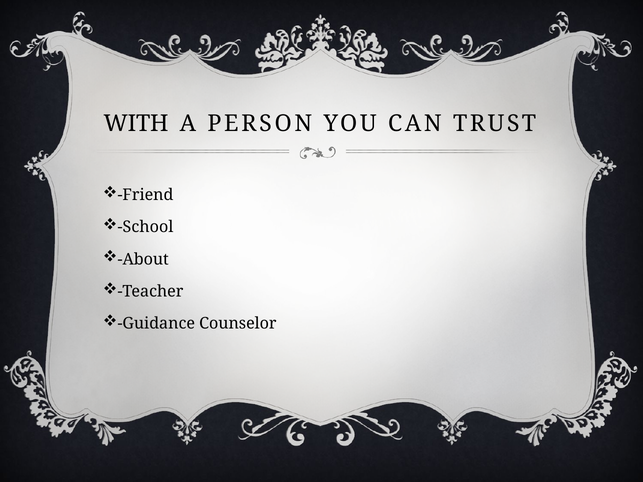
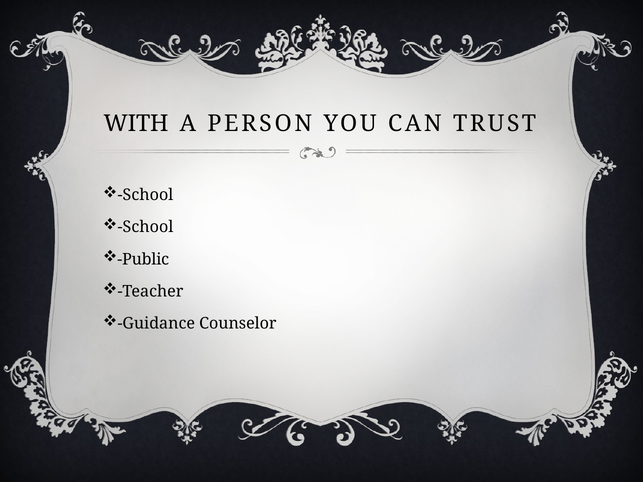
Friend at (145, 195): Friend -> School
About: About -> Public
